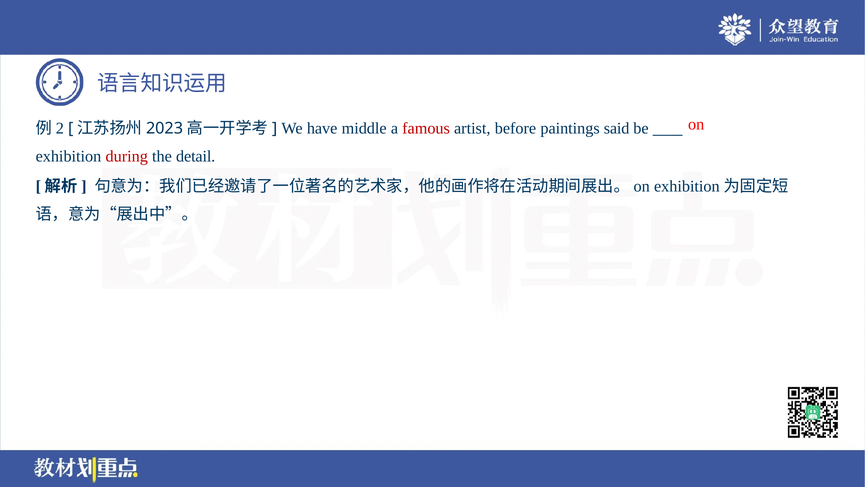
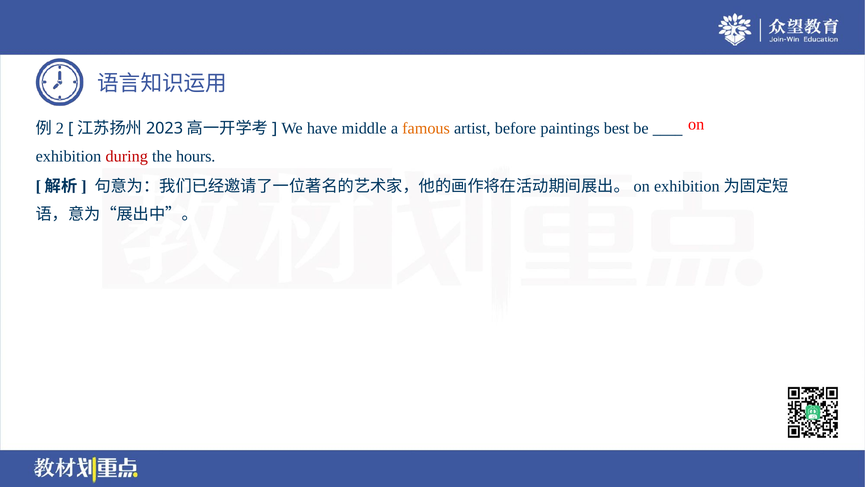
famous colour: red -> orange
said: said -> best
detail: detail -> hours
